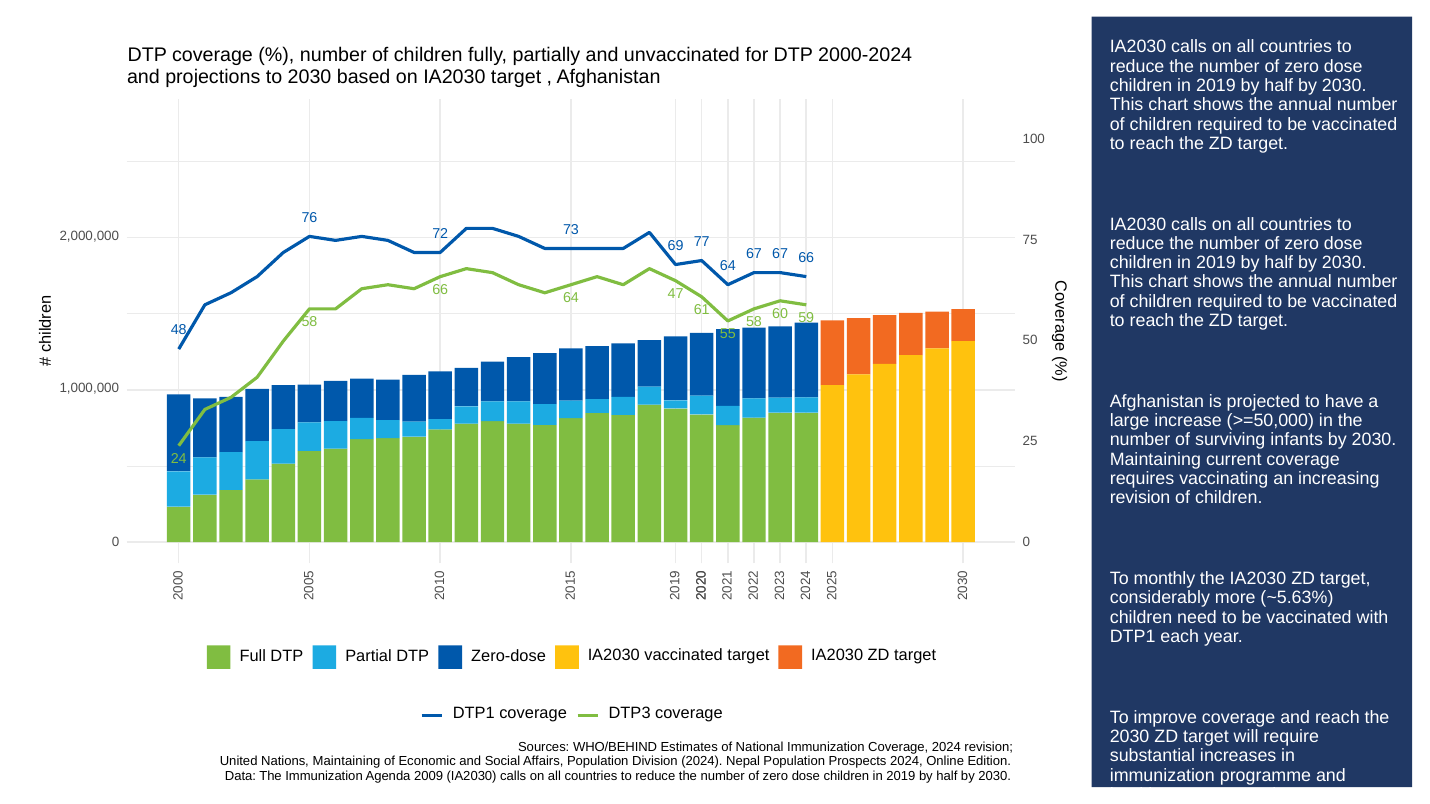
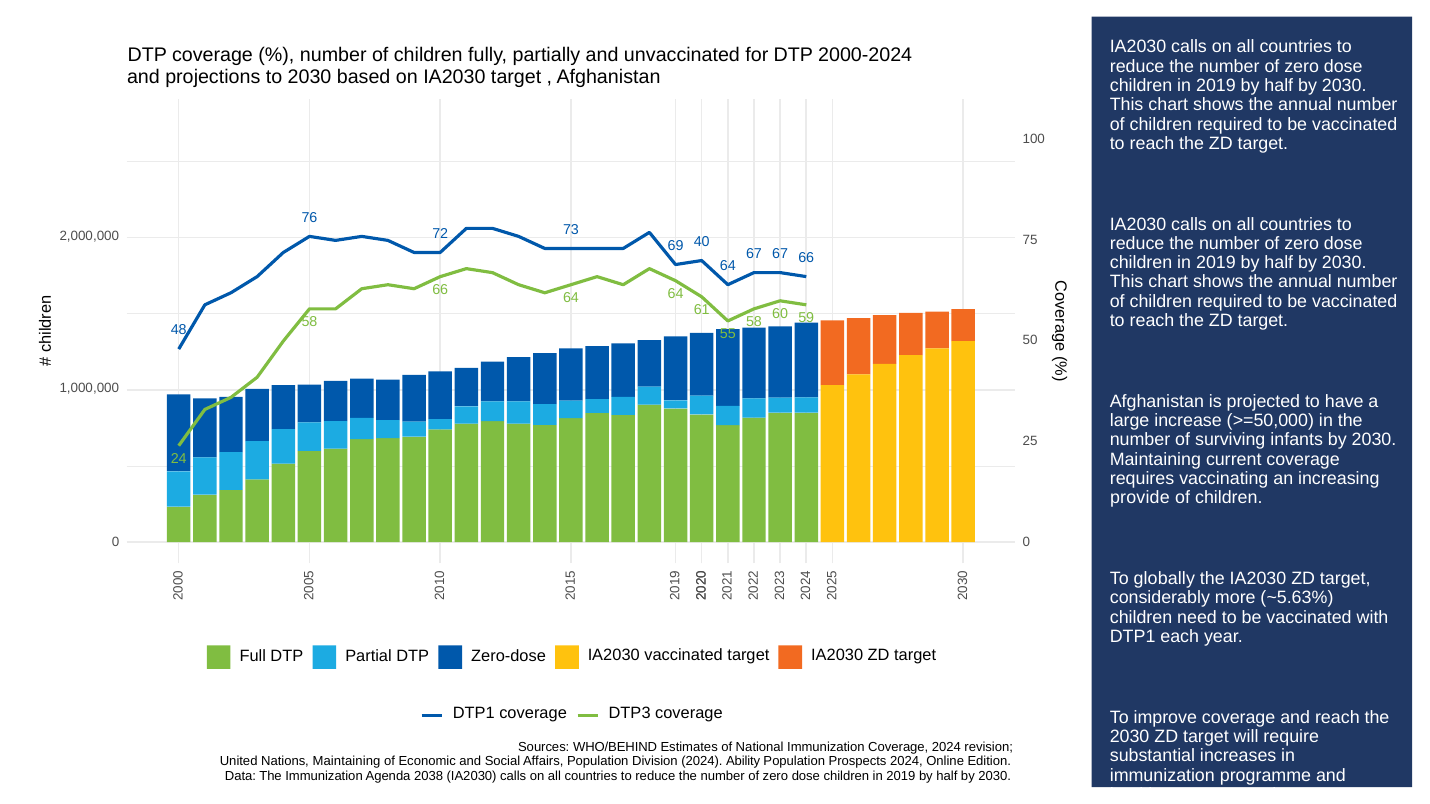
77: 77 -> 40
64 47: 47 -> 64
revision at (1140, 498): revision -> provide
monthly: monthly -> globally
Nepal: Nepal -> Ability
2009: 2009 -> 2038
